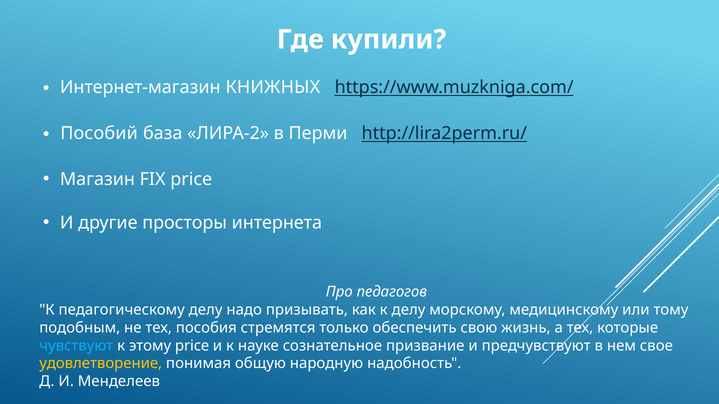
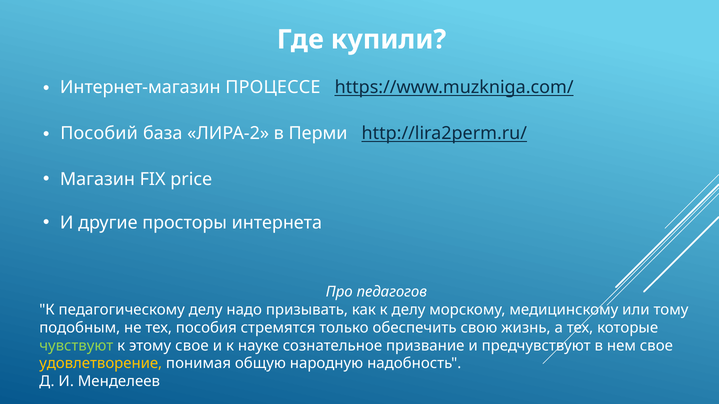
КНИЖНЫХ: КНИЖНЫХ -> ПРОЦЕССЕ
чувствуют colour: light blue -> light green
этому price: price -> свое
